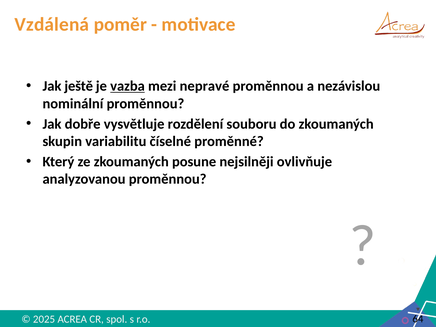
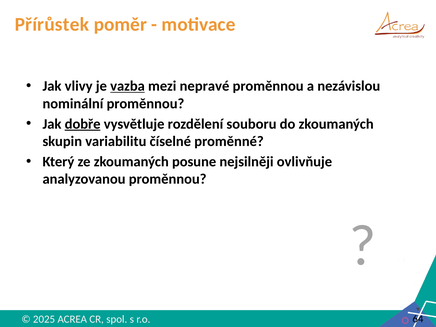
Vzdálená: Vzdálená -> Přírůstek
ještě: ještě -> vlivy
dobře underline: none -> present
